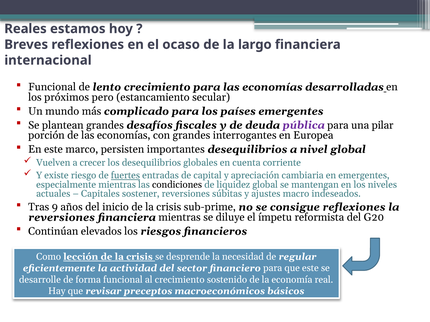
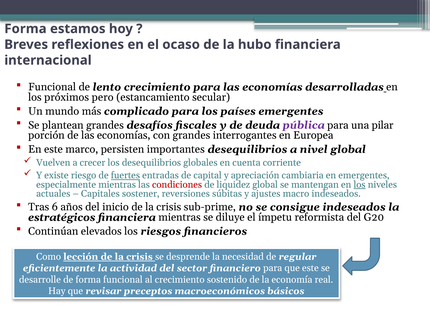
Reales at (25, 29): Reales -> Forma
largo: largo -> hubo
condiciones colour: black -> red
los at (360, 185) underline: none -> present
9: 9 -> 6
consigue reflexiones: reflexiones -> indeseados
reversiones at (62, 218): reversiones -> estratégicos
